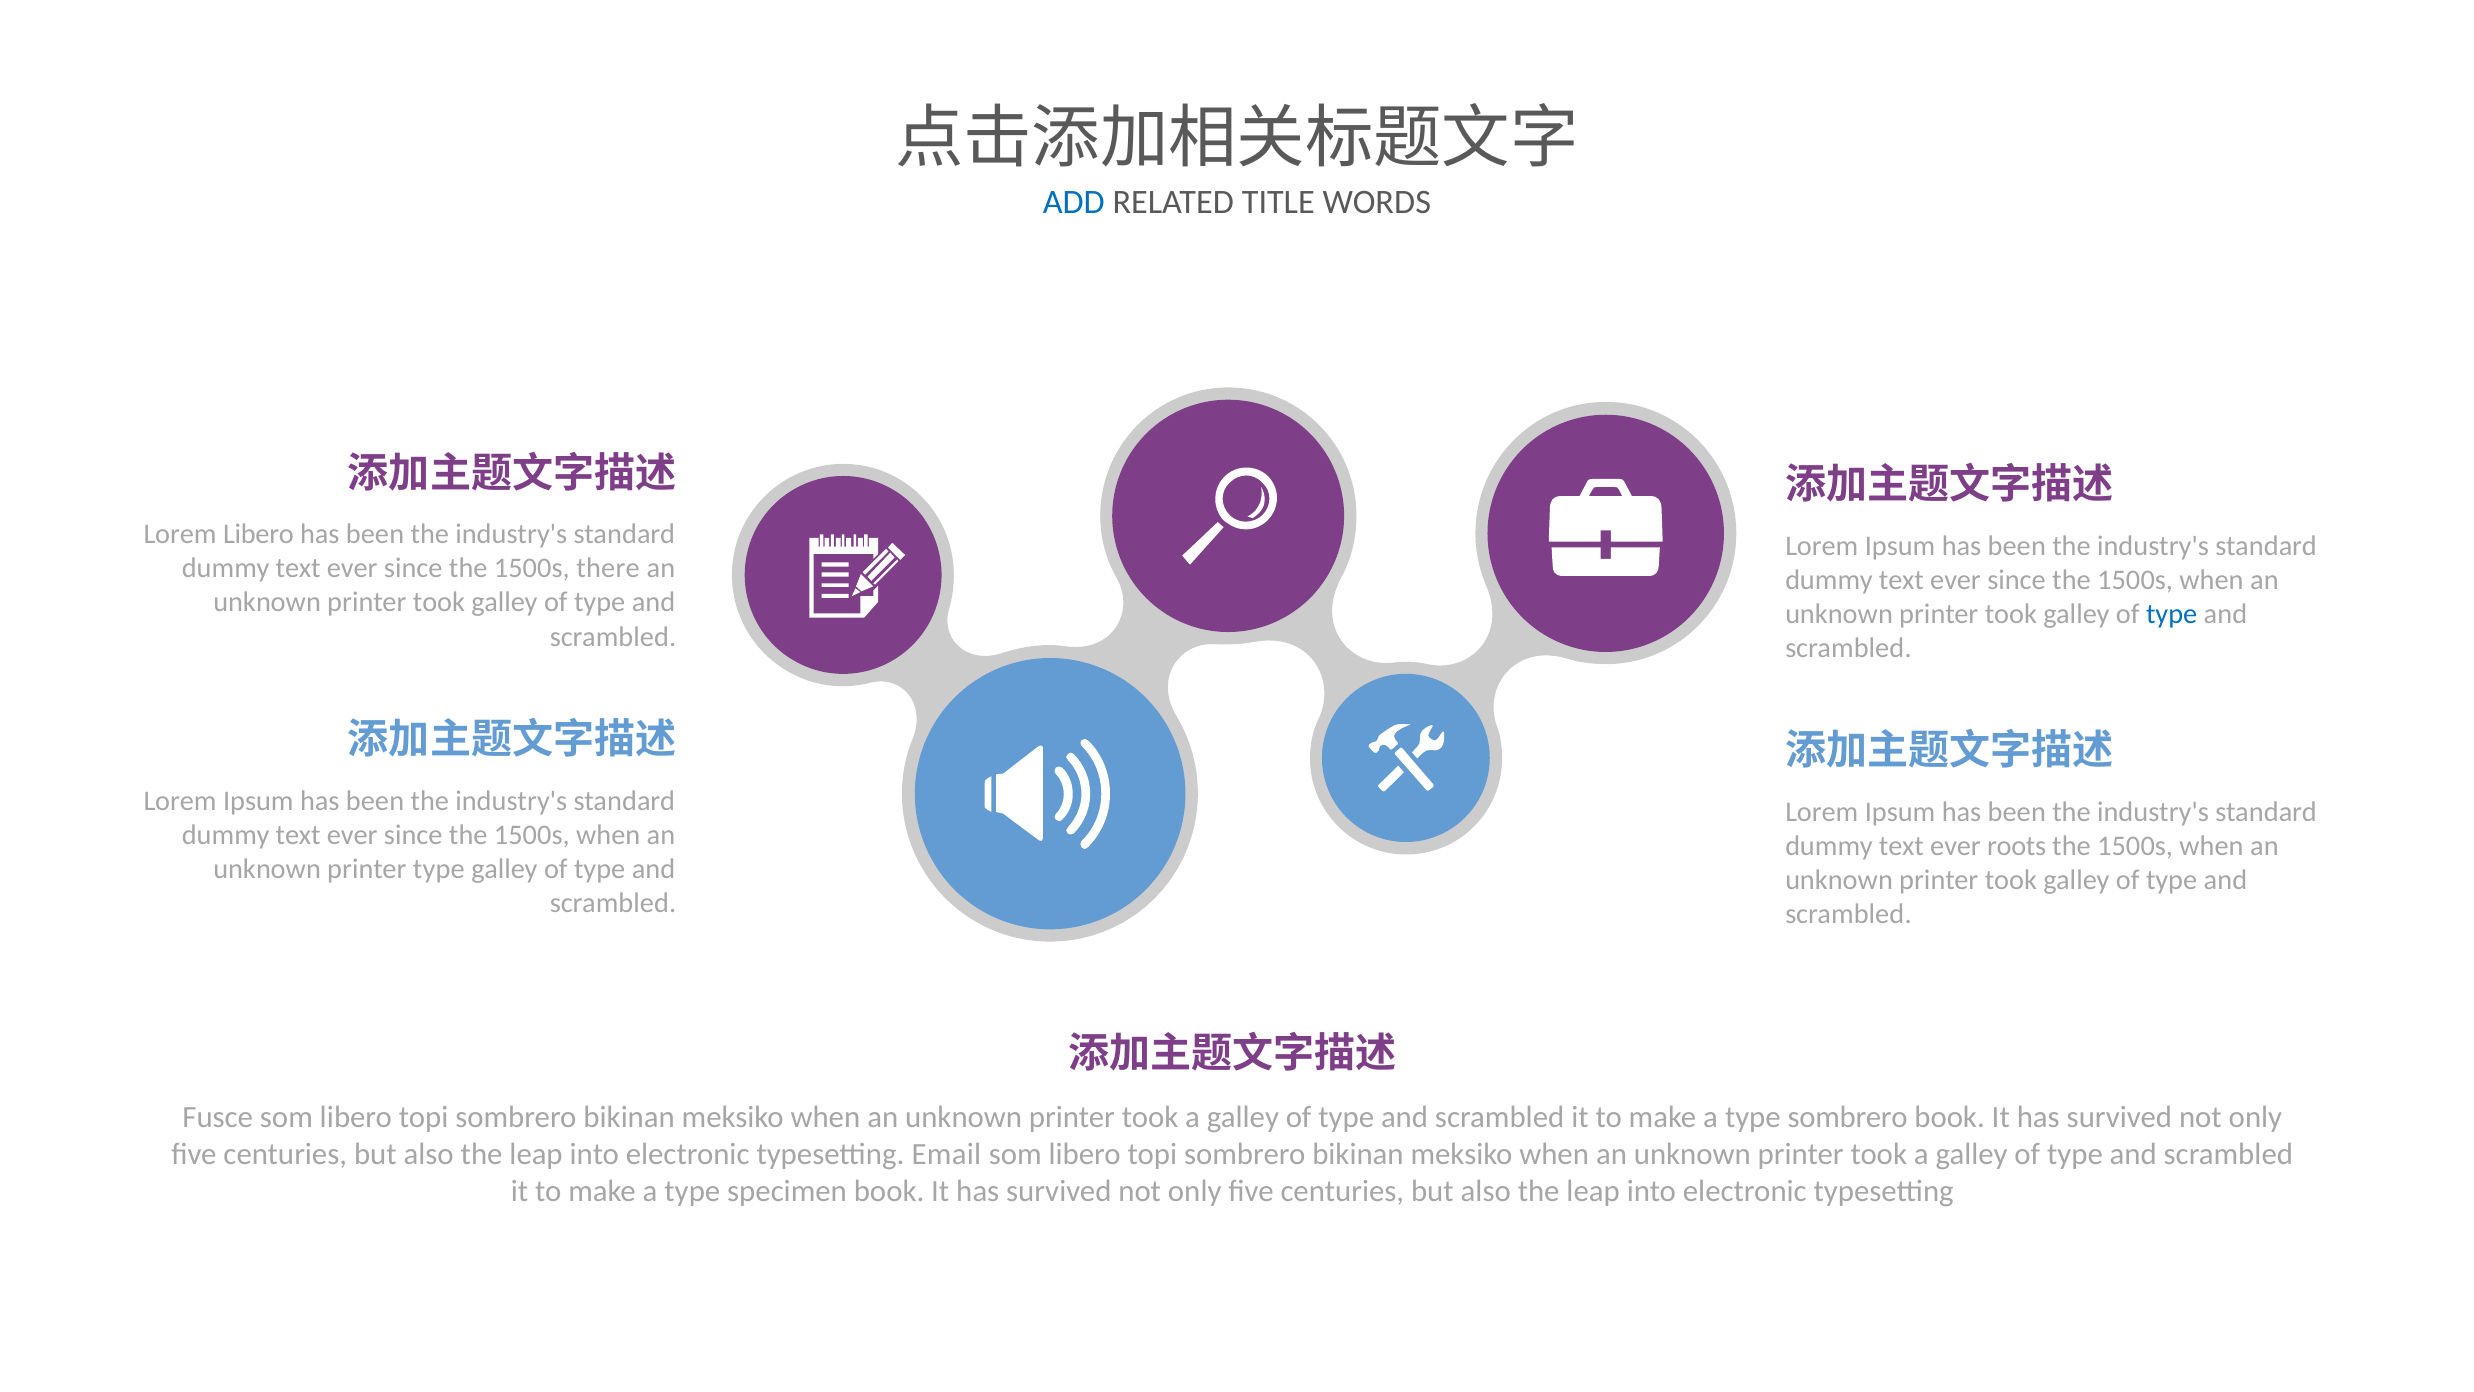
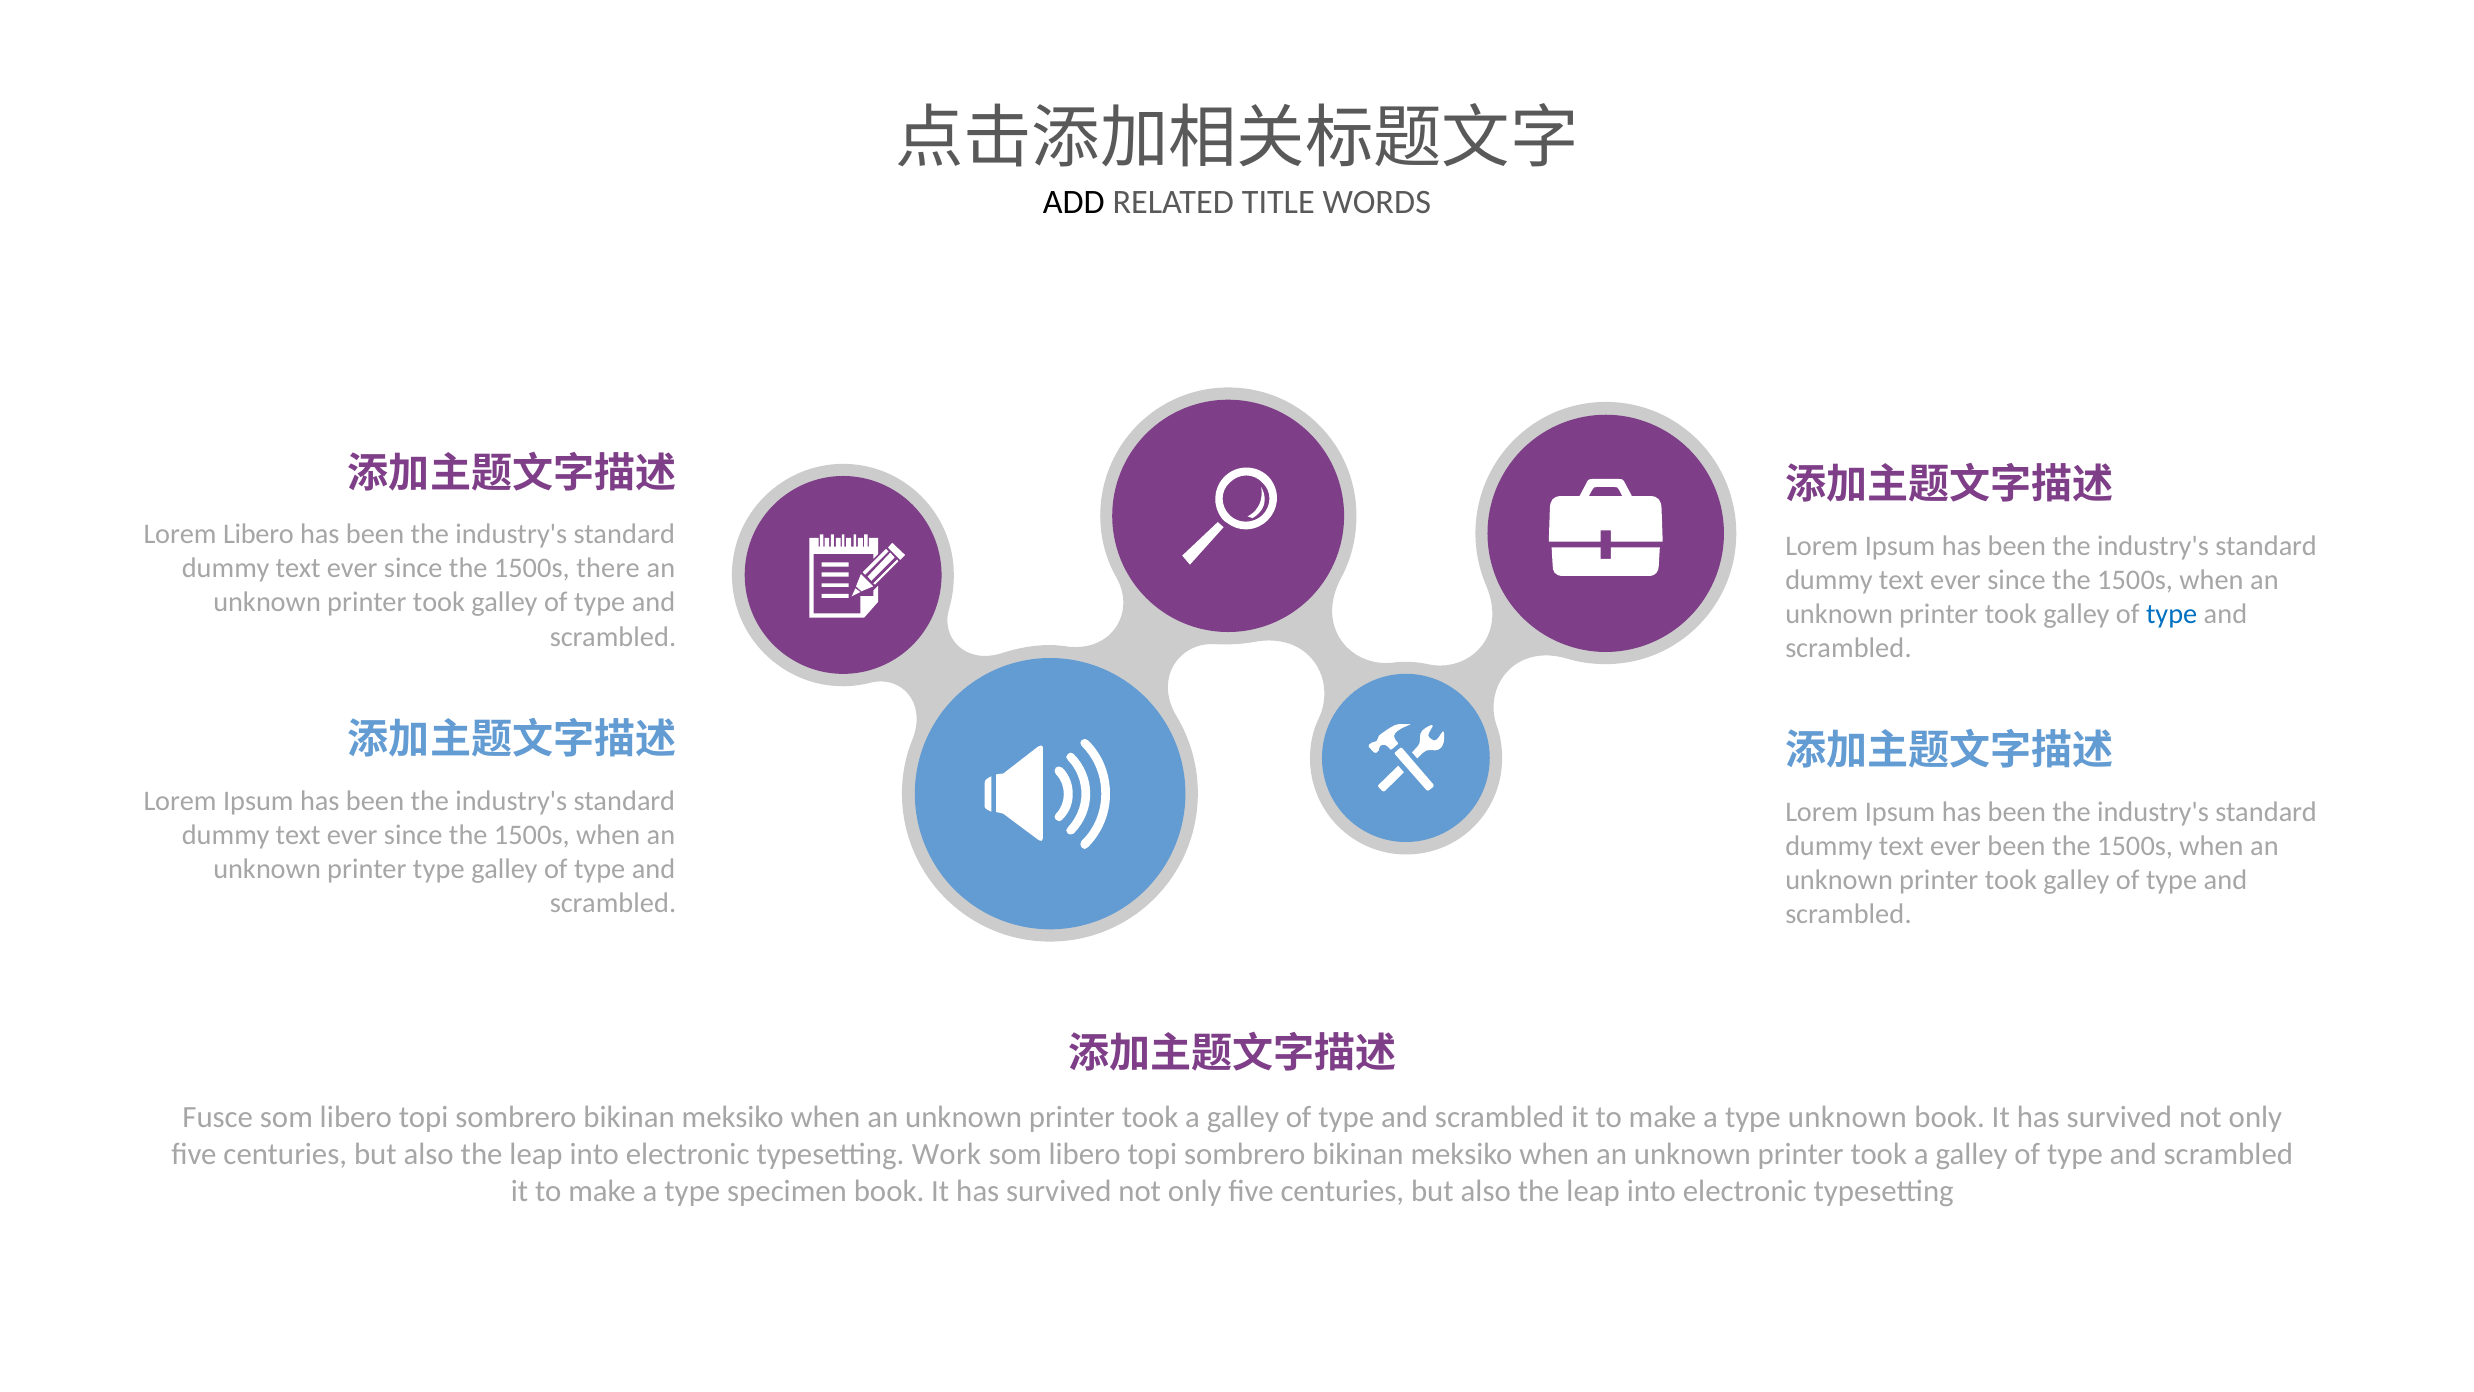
ADD colour: blue -> black
ever roots: roots -> been
type sombrero: sombrero -> unknown
Email: Email -> Work
